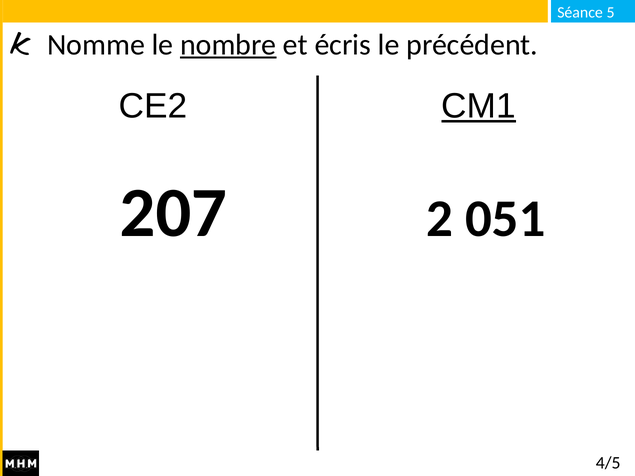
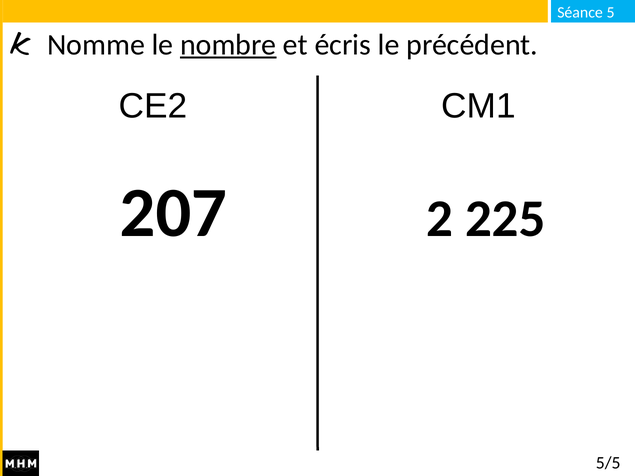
CM1 underline: present -> none
051: 051 -> 225
4/5: 4/5 -> 5/5
